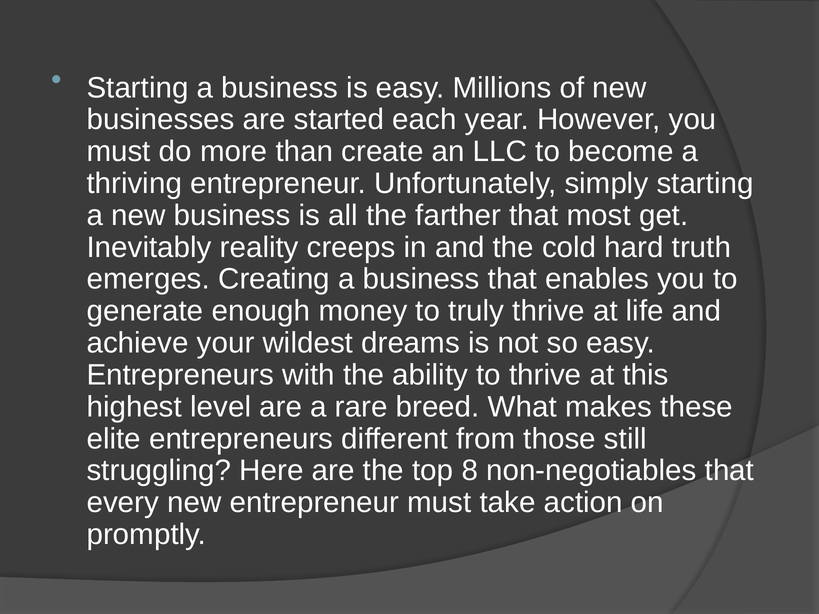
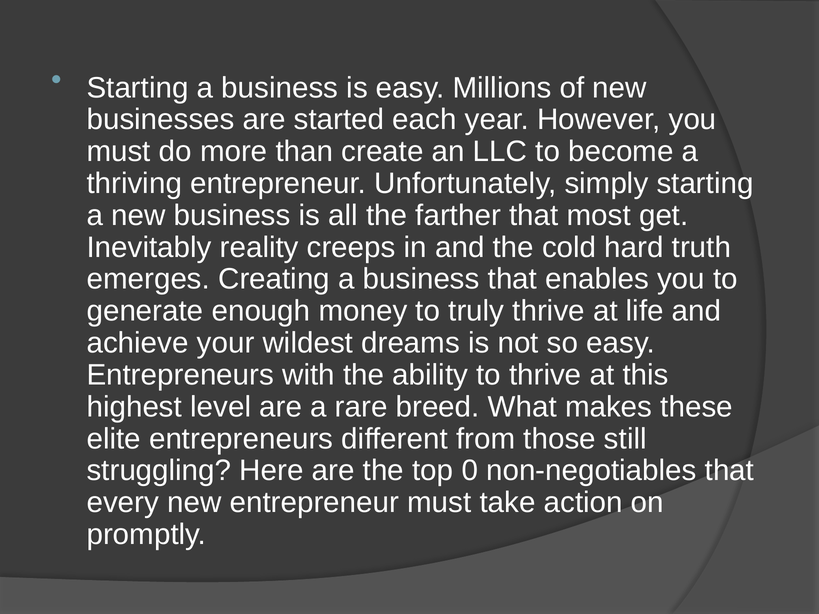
8: 8 -> 0
